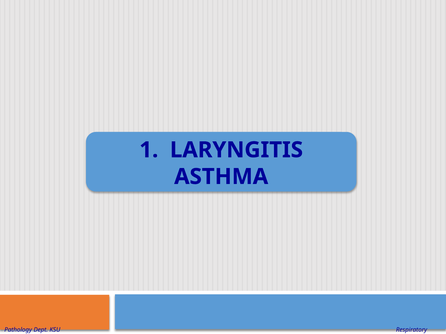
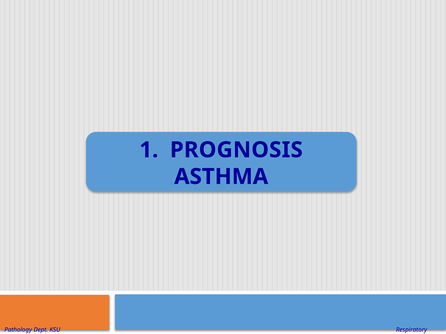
LARYNGITIS: LARYNGITIS -> PROGNOSIS
